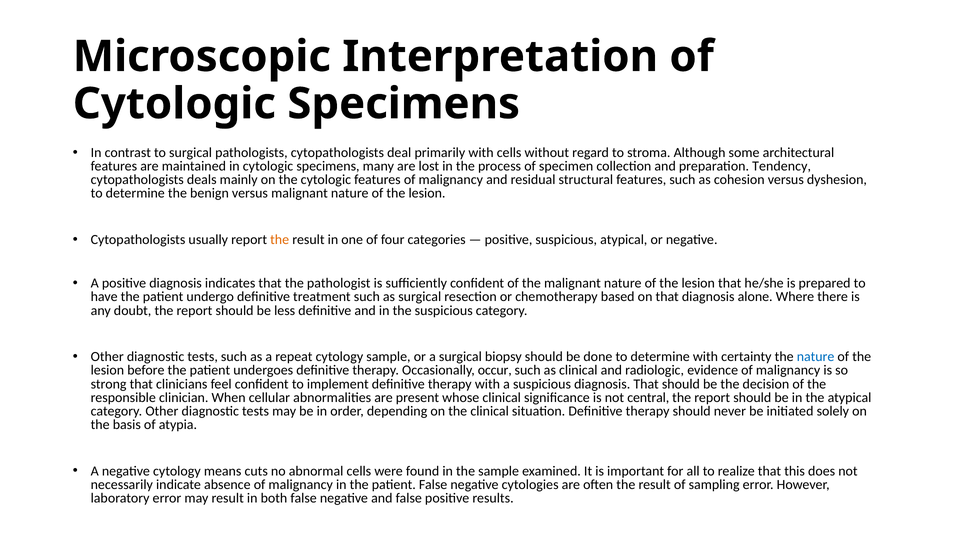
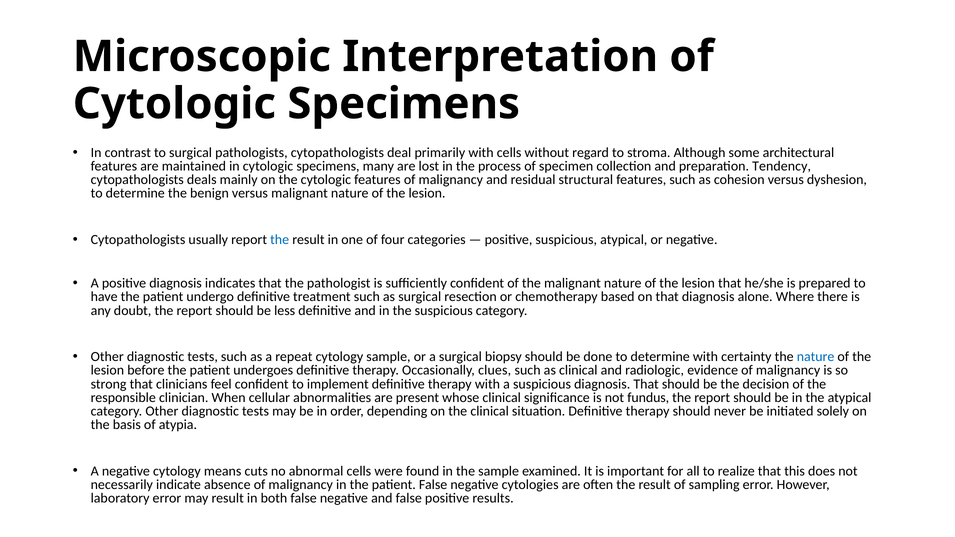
the at (280, 240) colour: orange -> blue
occur: occur -> clues
central: central -> fundus
